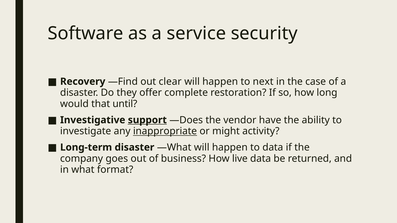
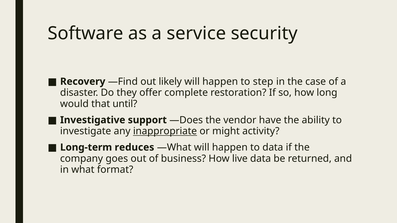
clear: clear -> likely
next: next -> step
support underline: present -> none
Long-term disaster: disaster -> reduces
